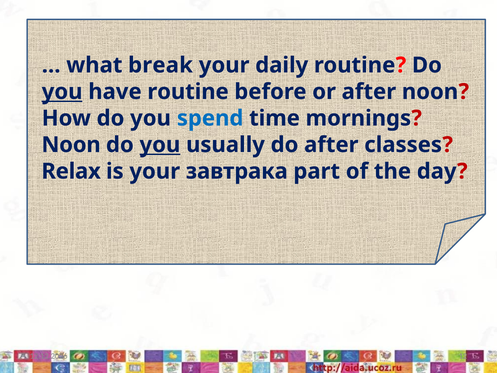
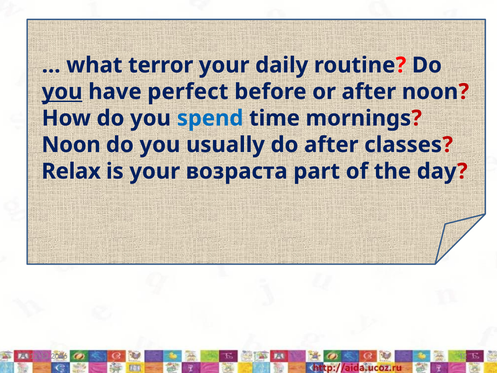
break: break -> terror
have routine: routine -> perfect
you at (160, 145) underline: present -> none
завтрака: завтрака -> возраста
